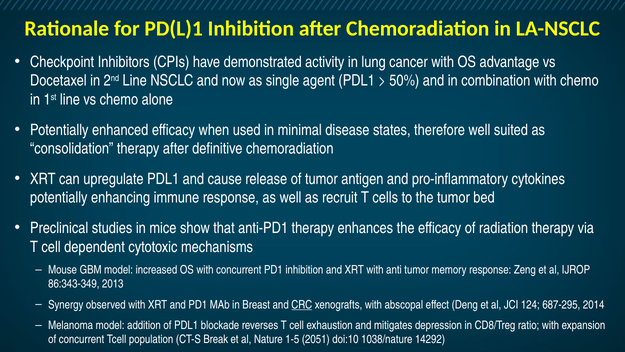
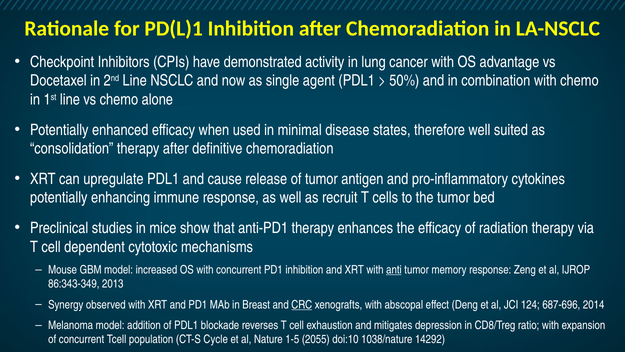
anti underline: none -> present
687-295: 687-295 -> 687-696
Break: Break -> Cycle
2051: 2051 -> 2055
